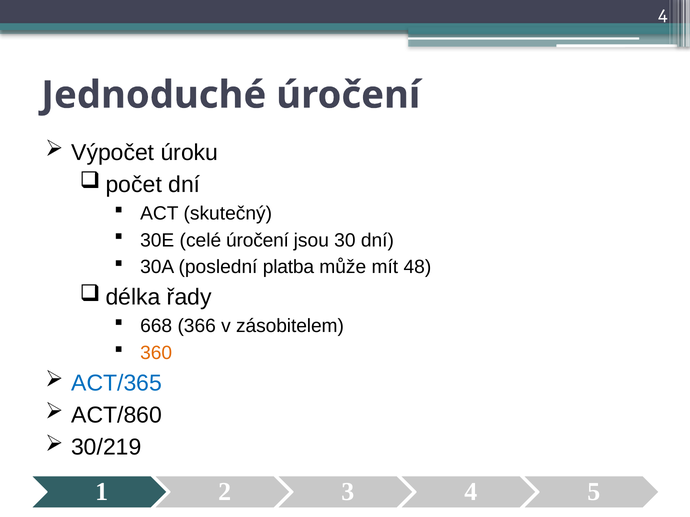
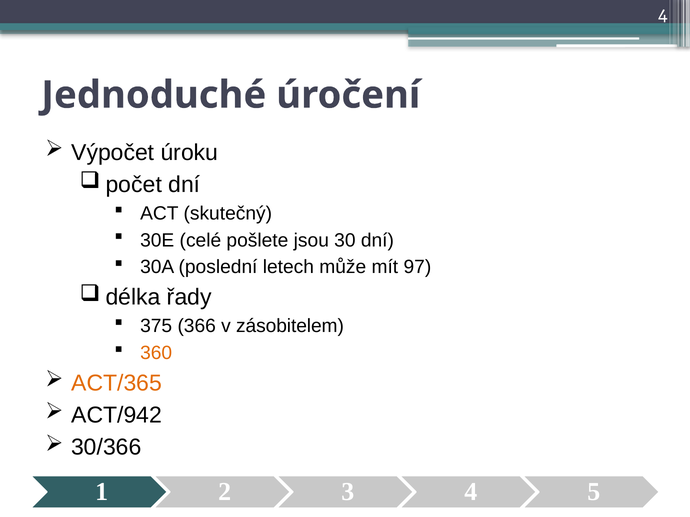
celé úročení: úročení -> pošlete
platba: platba -> letech
48: 48 -> 97
668: 668 -> 375
ACT/365 colour: blue -> orange
ACT/860: ACT/860 -> ACT/942
30/219: 30/219 -> 30/366
